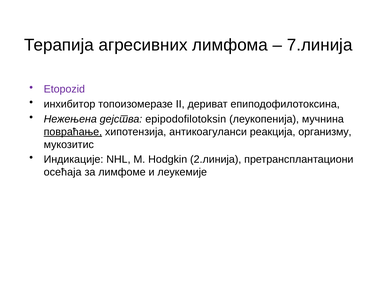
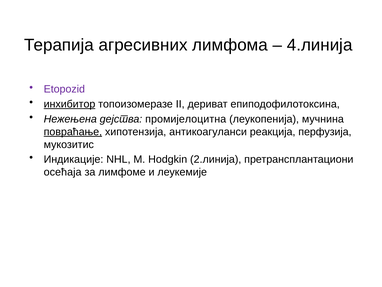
7.линија: 7.линија -> 4.линија
инхибитор underline: none -> present
epipodofilotoksin: epipodofilotoksin -> промијелоцитна
организму: организму -> перфузија
